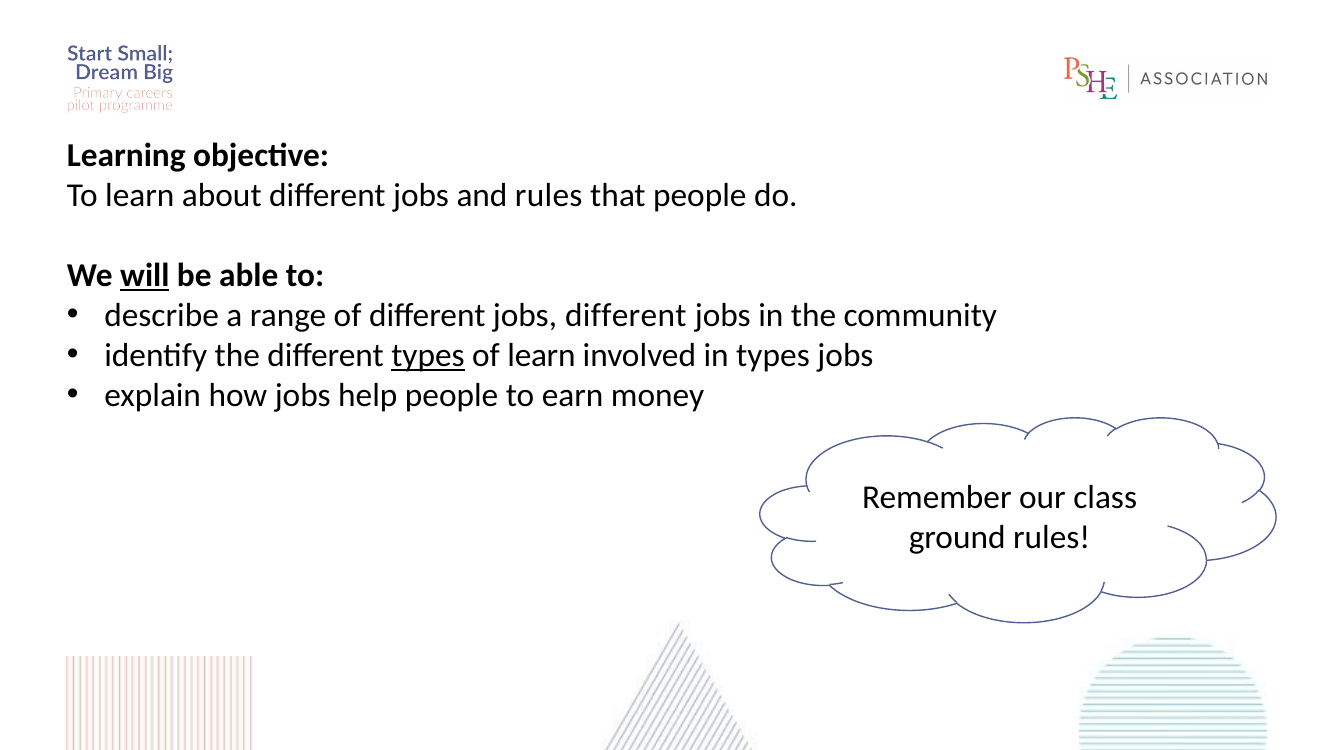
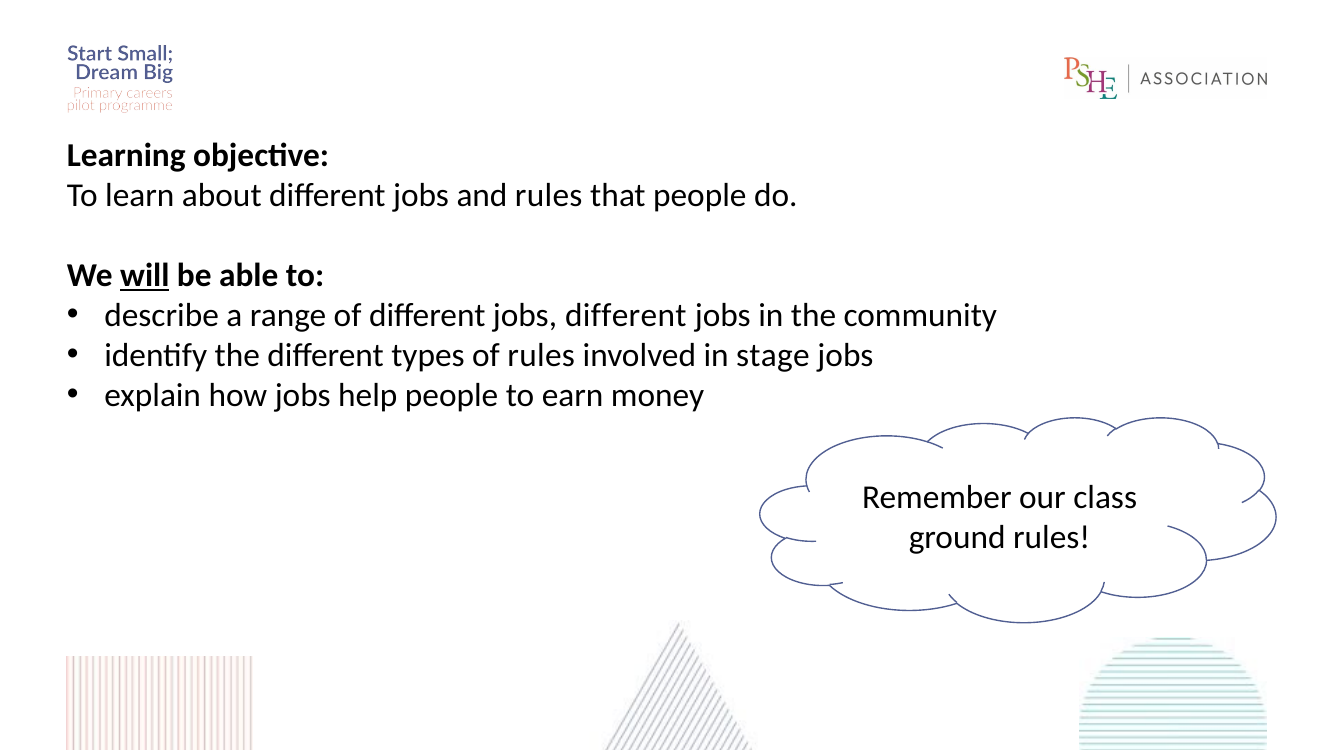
types at (428, 355) underline: present -> none
of learn: learn -> rules
in types: types -> stage
